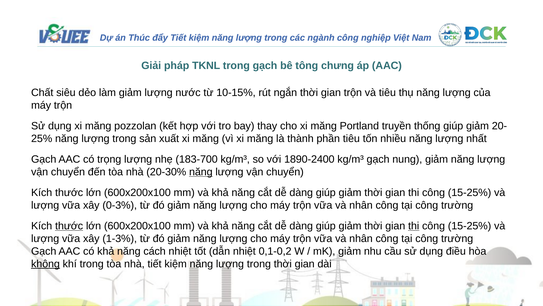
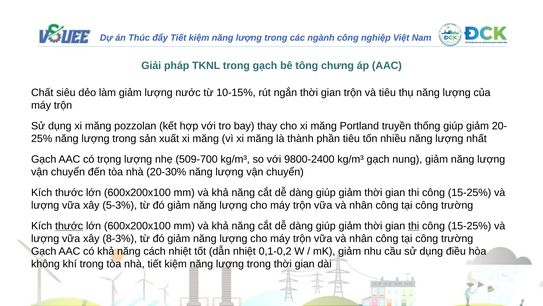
183-700: 183-700 -> 509-700
1890-2400: 1890-2400 -> 9800-2400
năng at (201, 172) underline: present -> none
0-3%: 0-3% -> 5-3%
1-3%: 1-3% -> 8-3%
không underline: present -> none
